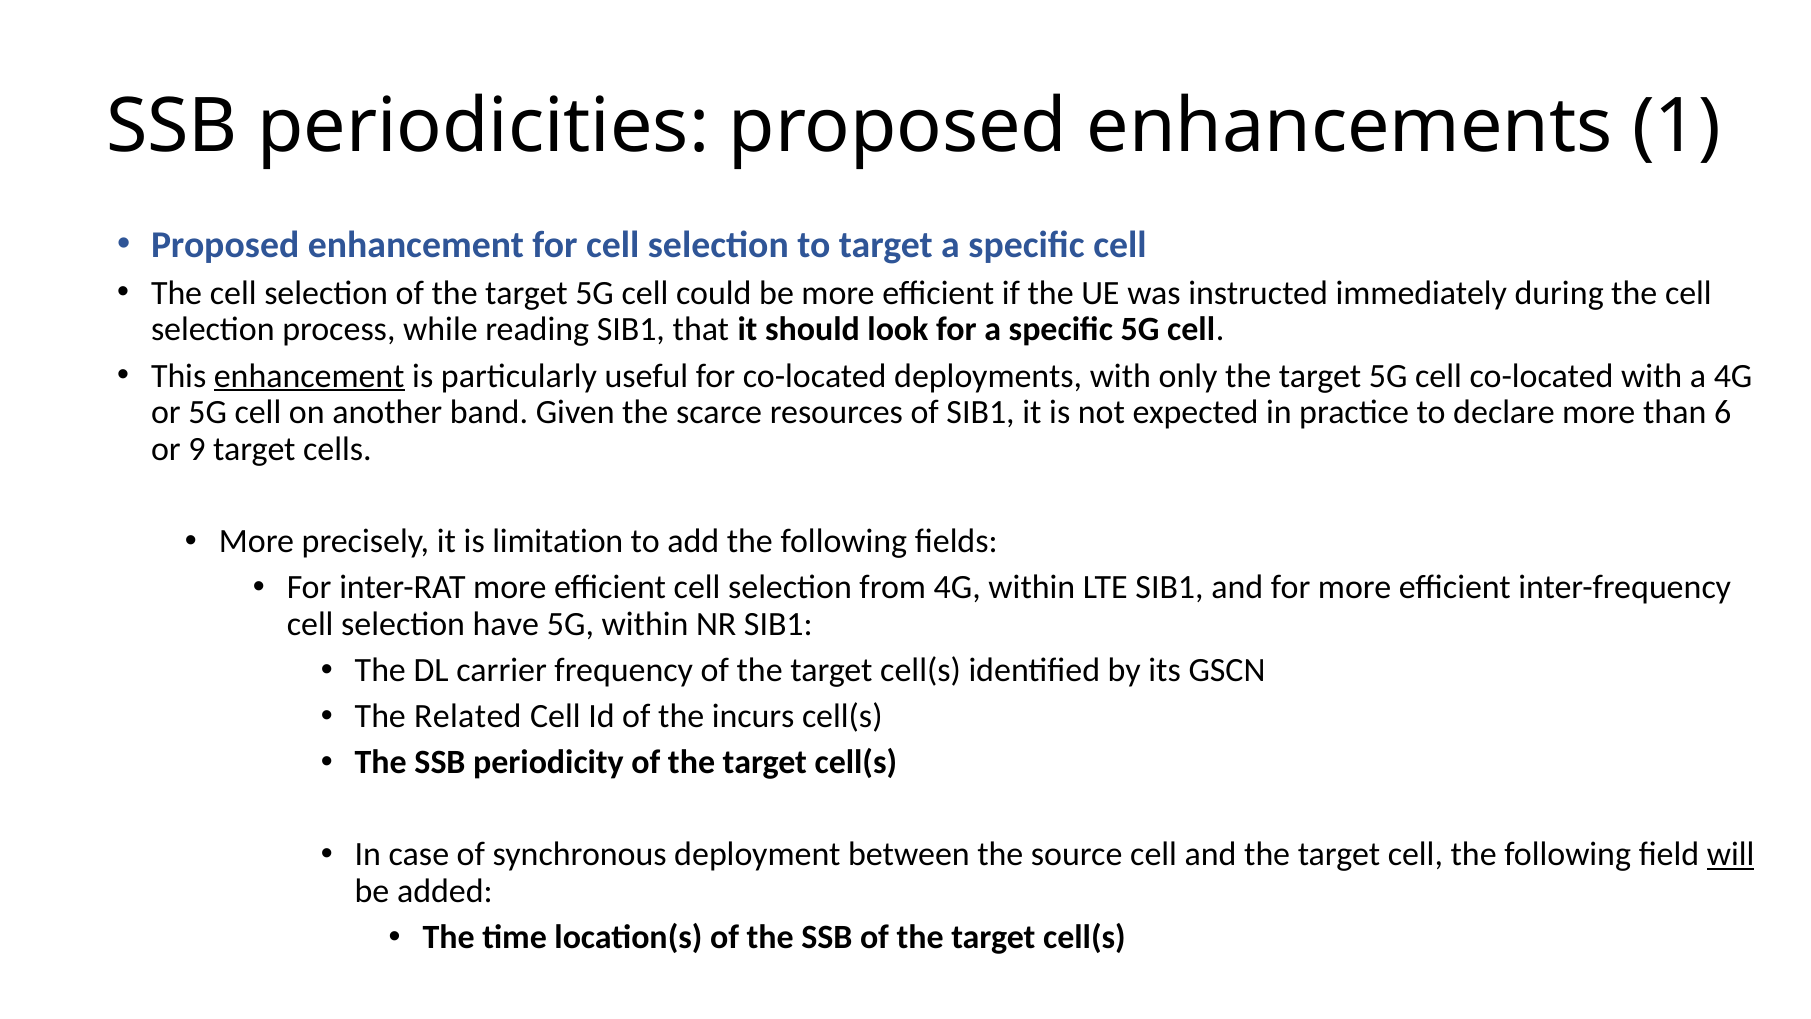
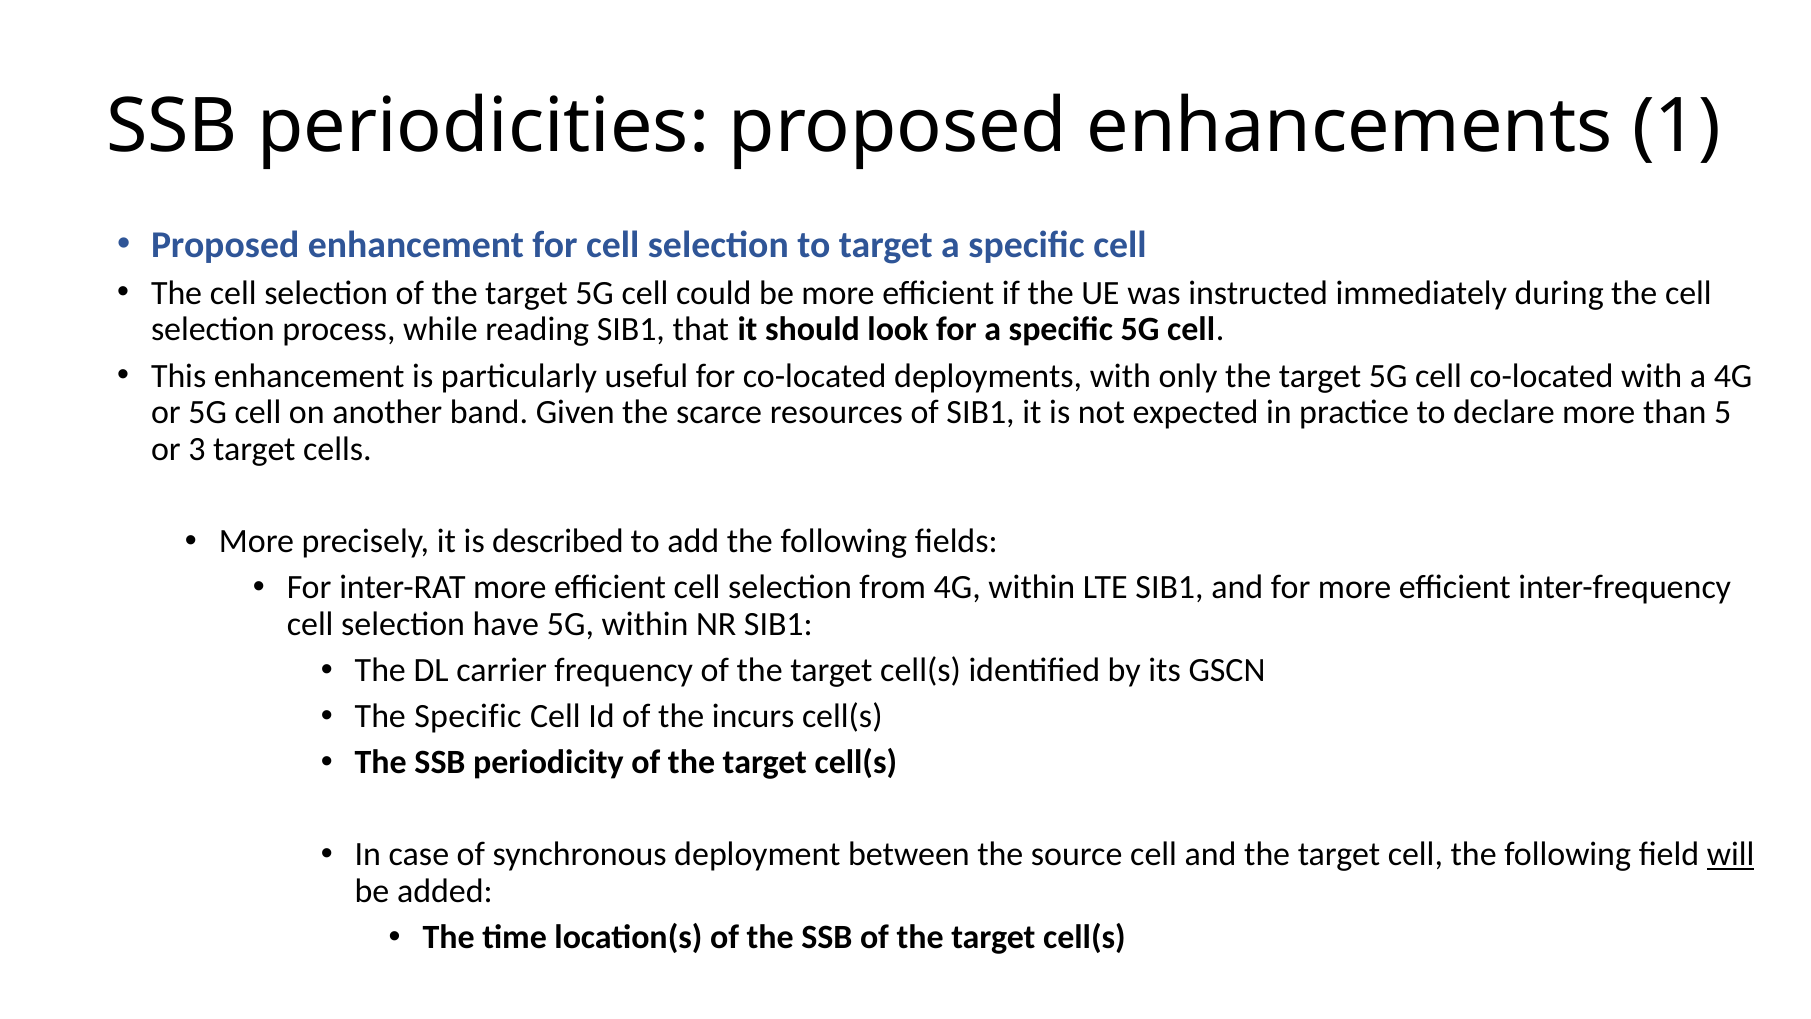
enhancement at (309, 376) underline: present -> none
6: 6 -> 5
9: 9 -> 3
limitation: limitation -> described
The Related: Related -> Specific
